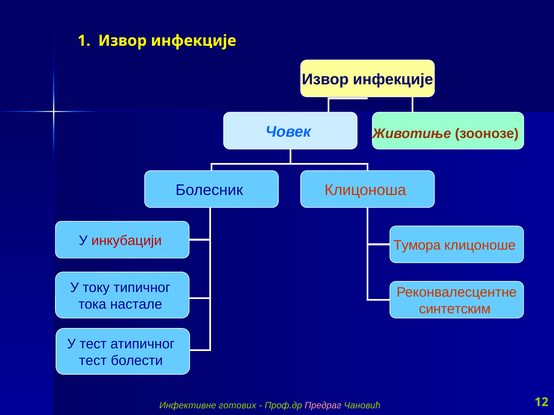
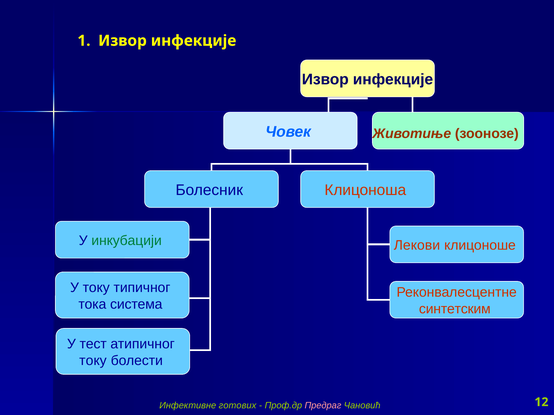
инкубацији colour: red -> green
Тумора: Тумора -> Лекови
настале: настале -> система
тест at (93, 361): тест -> току
